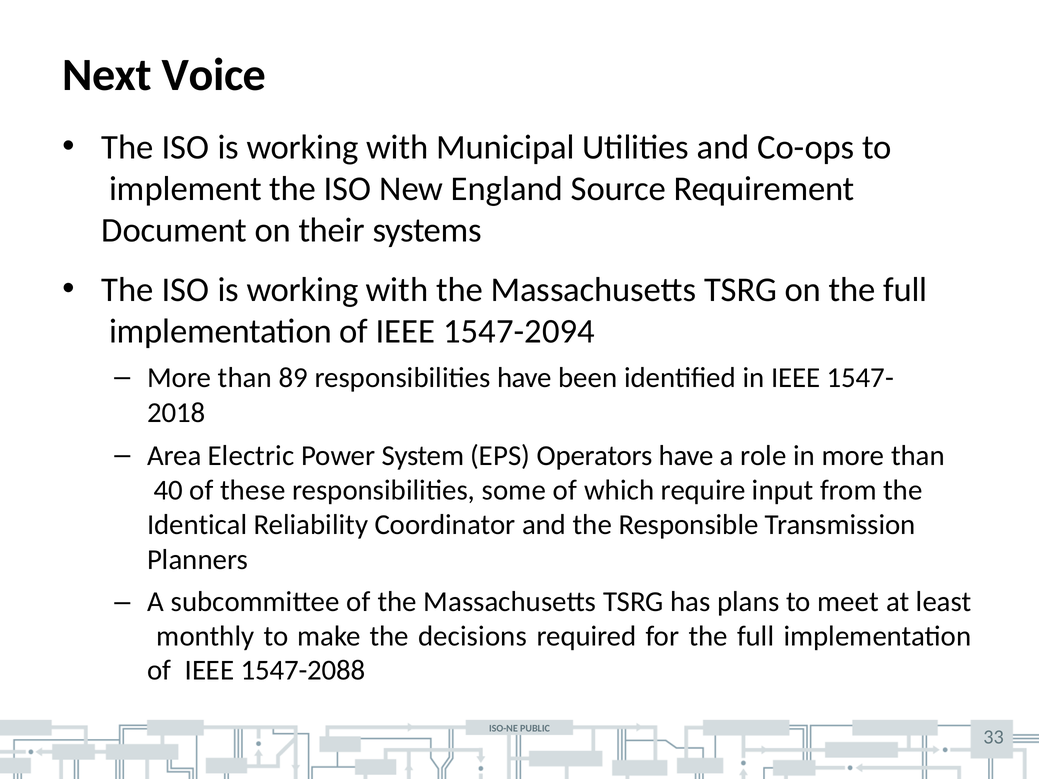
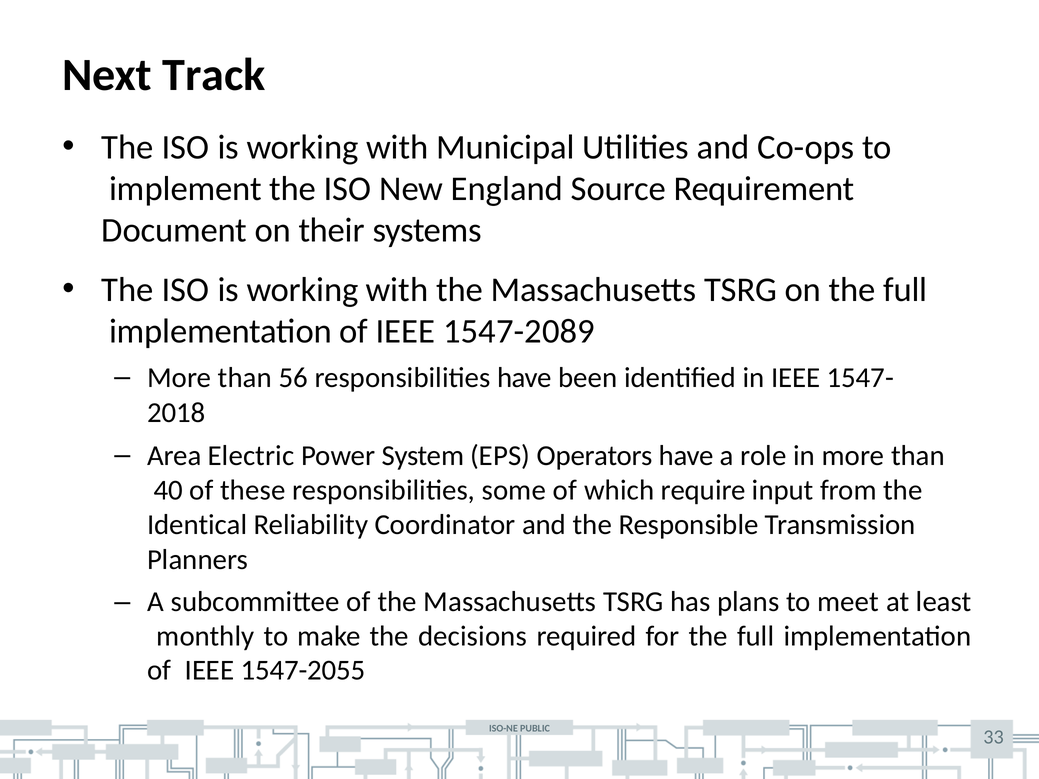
Voice: Voice -> Track
1547-2094: 1547-2094 -> 1547-2089
89: 89 -> 56
1547-2088: 1547-2088 -> 1547-2055
